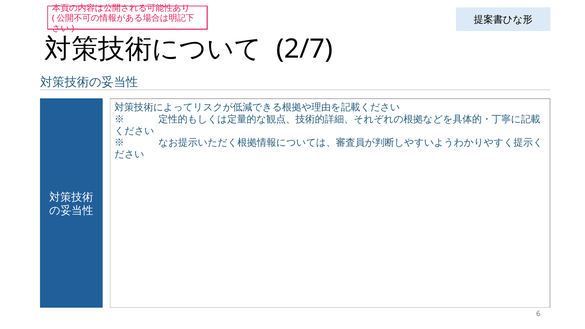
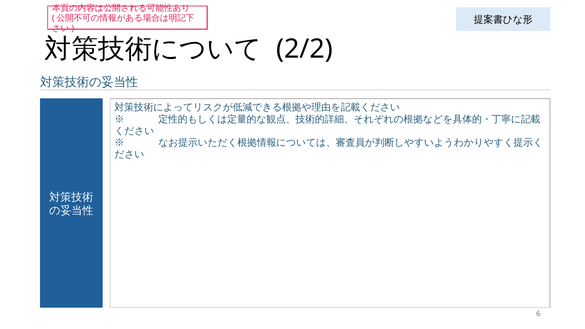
2/7: 2/7 -> 2/2
